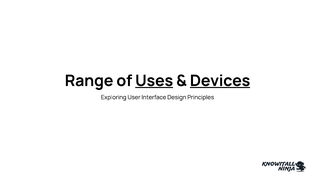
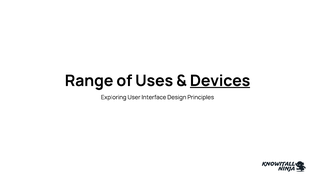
Uses underline: present -> none
